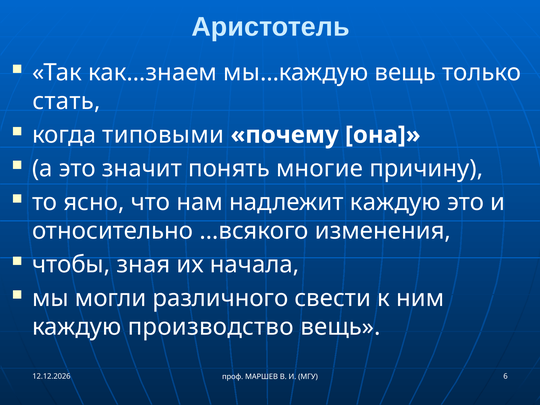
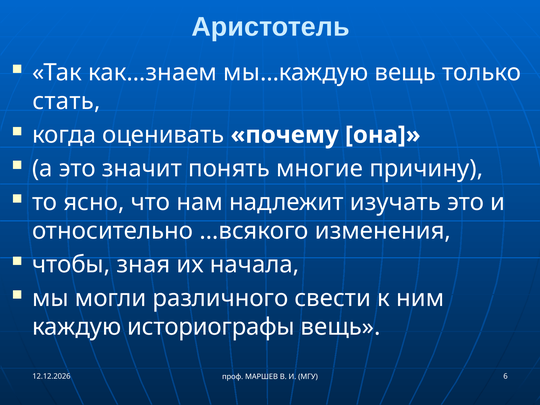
типовыми: типовыми -> оценивать
надлежит каждую: каждую -> изучать
производство: производство -> историографы
